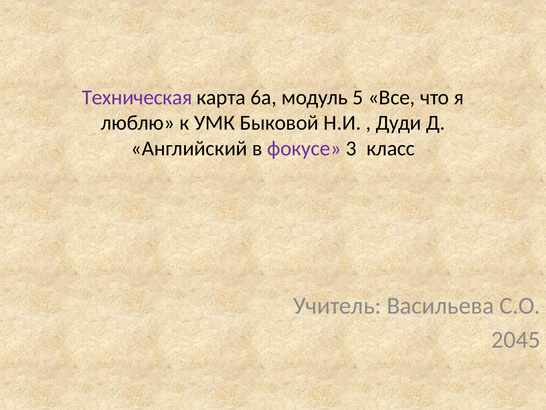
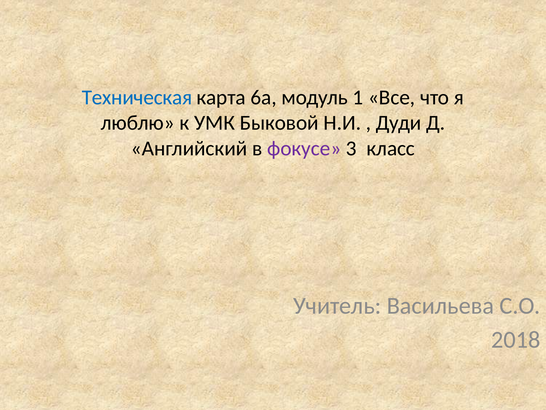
Техническая colour: purple -> blue
5: 5 -> 1
2045: 2045 -> 2018
